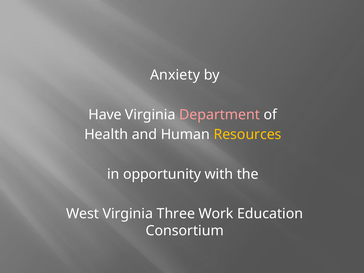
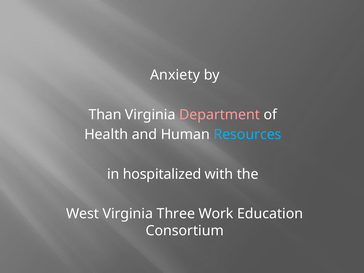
Have: Have -> Than
Resources colour: yellow -> light blue
opportunity: opportunity -> hospitalized
